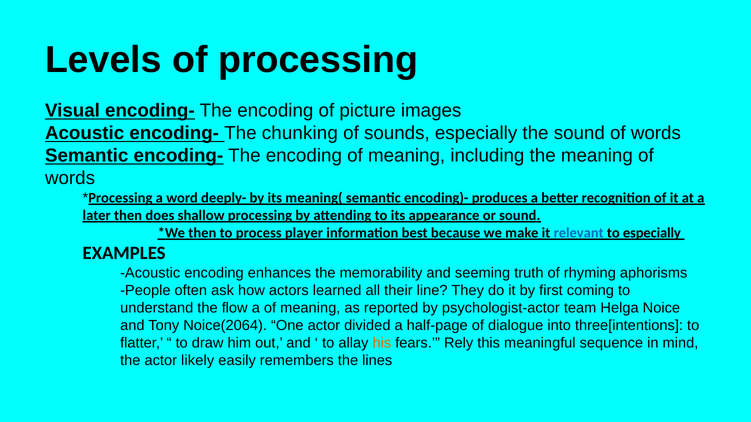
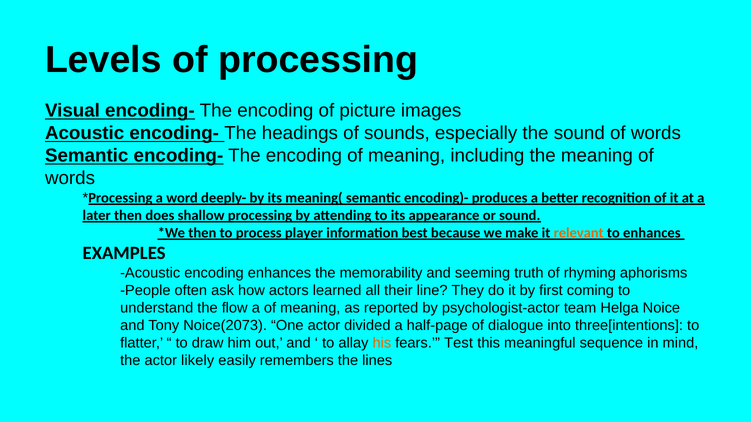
chunking: chunking -> headings
relevant colour: blue -> orange
to especially: especially -> enhances
Noice(2064: Noice(2064 -> Noice(2073
Rely: Rely -> Test
